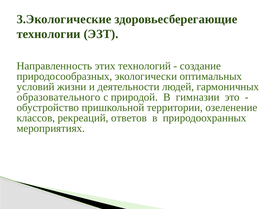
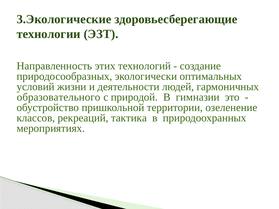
ответов: ответов -> тактика
